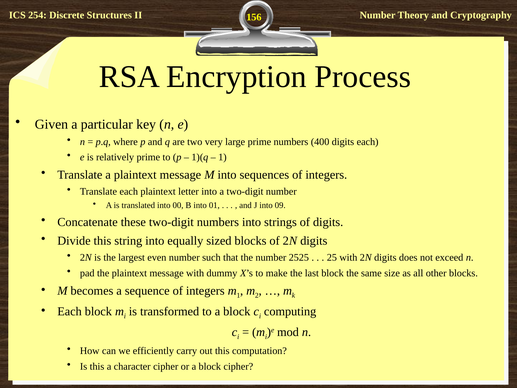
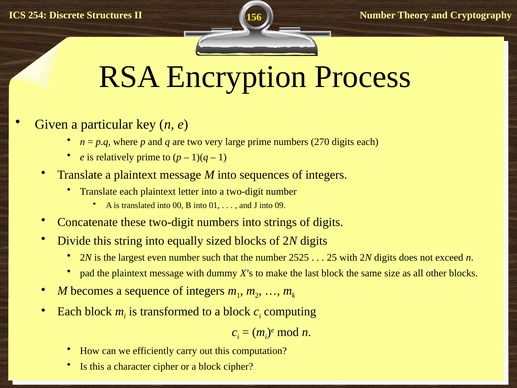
400: 400 -> 270
